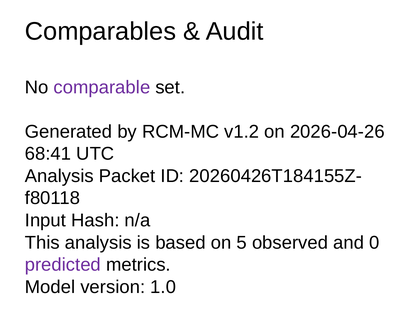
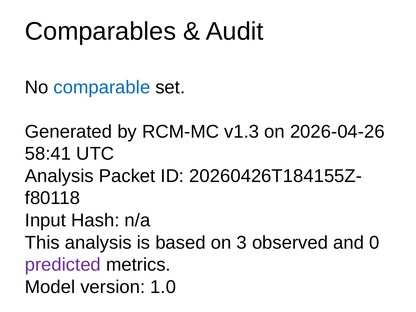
comparable colour: purple -> blue
v1.2: v1.2 -> v1.3
68:41: 68:41 -> 58:41
5: 5 -> 3
